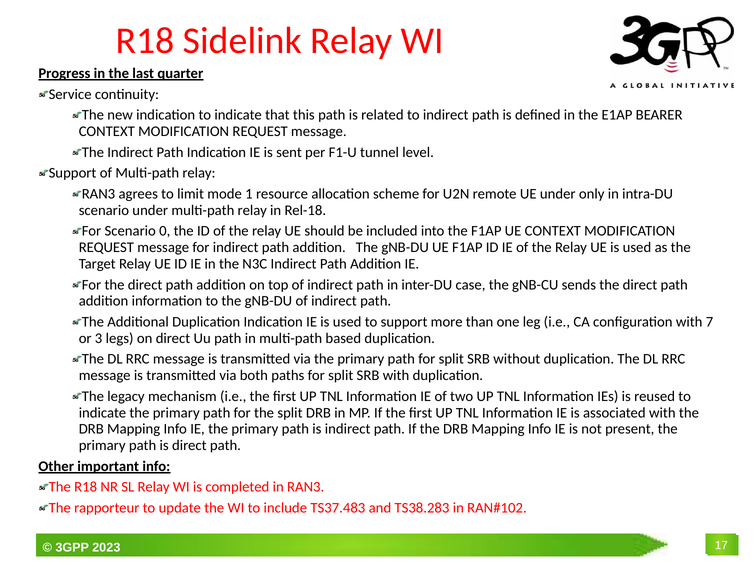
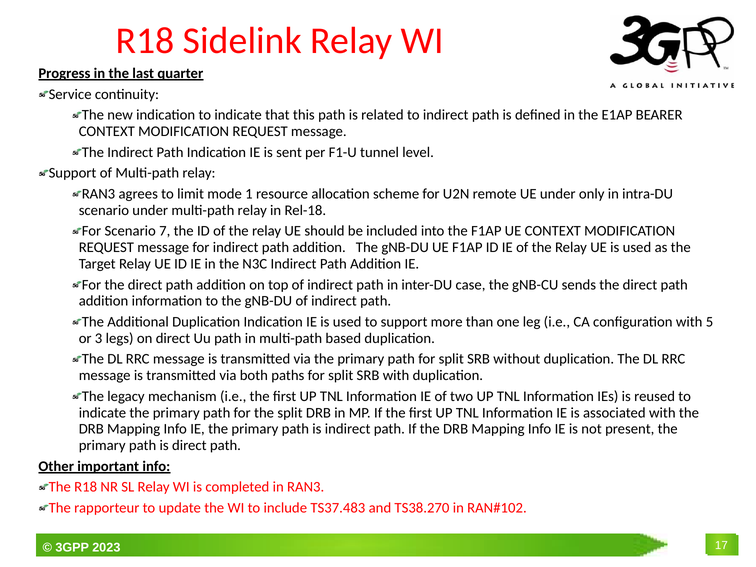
0: 0 -> 7
7: 7 -> 5
TS38.283: TS38.283 -> TS38.270
